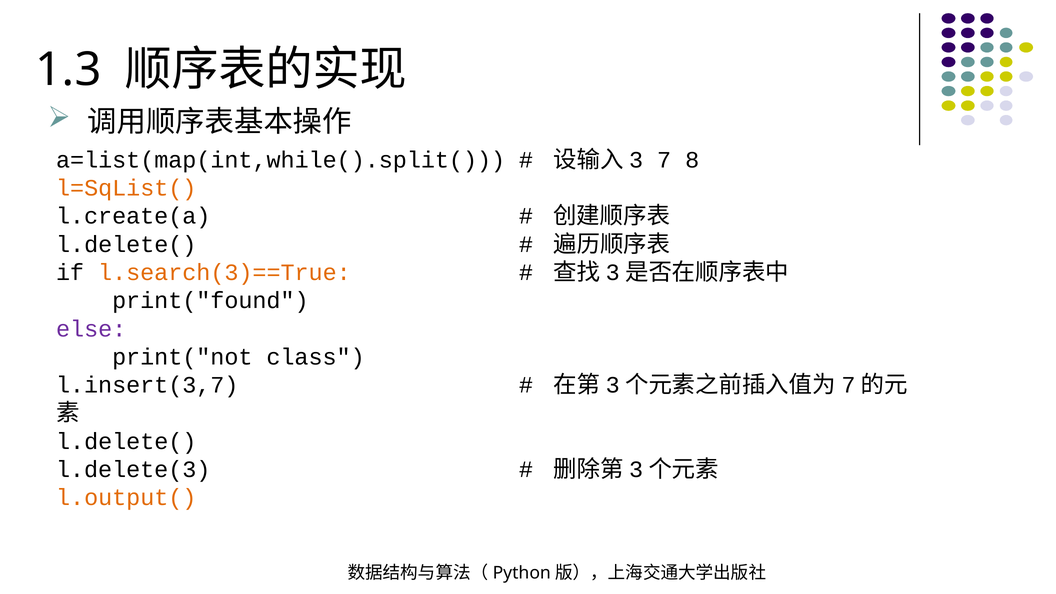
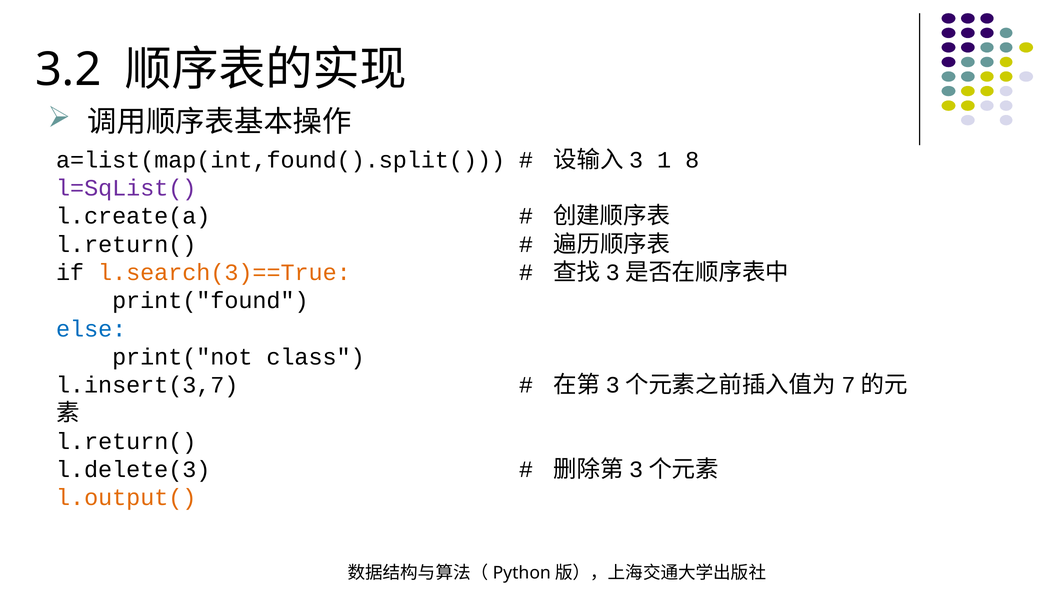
1.3: 1.3 -> 3.2
a=list(map(int,while().split(: a=list(map(int,while().split( -> a=list(map(int,found().split(
7: 7 -> 1
l=SqList( colour: orange -> purple
l.delete( at (126, 244): l.delete( -> l.return(
else colour: purple -> blue
l.delete( at (126, 441): l.delete( -> l.return(
